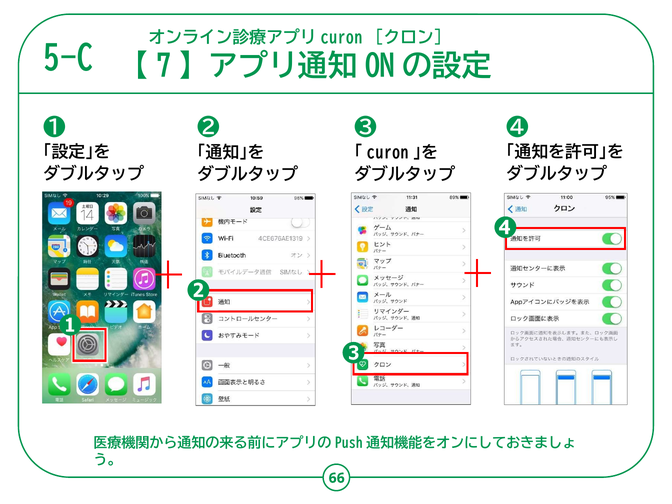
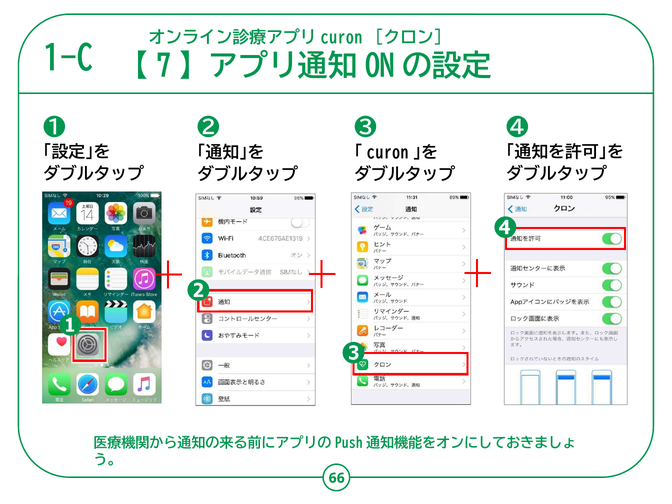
5-C: 5-C -> 1-C
